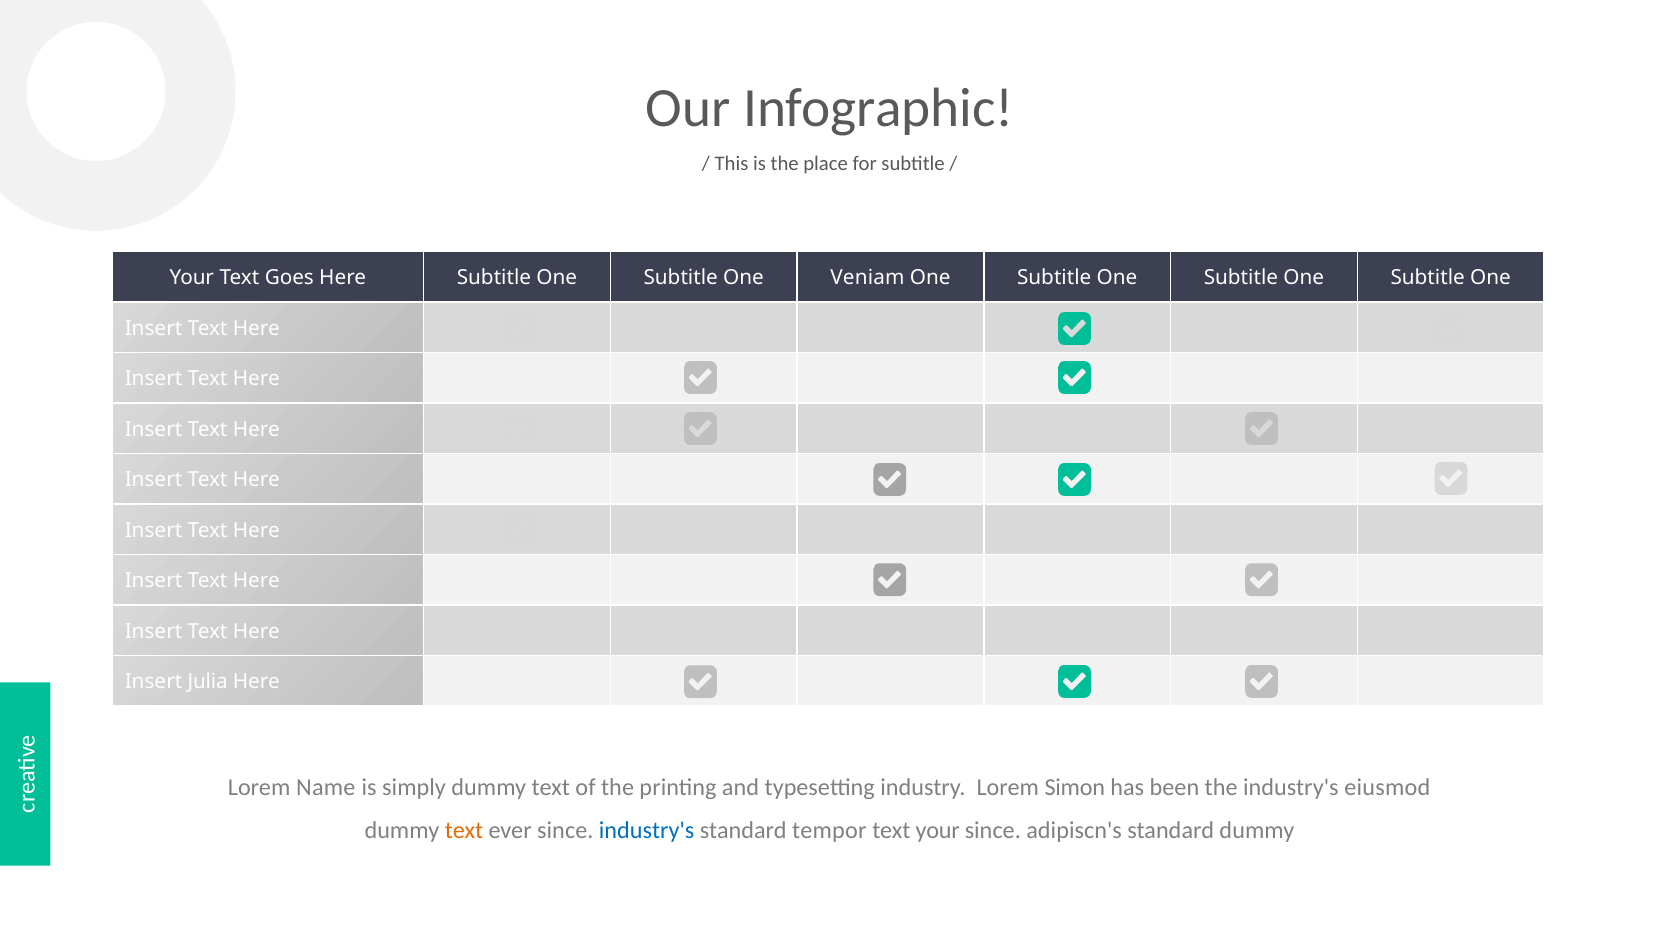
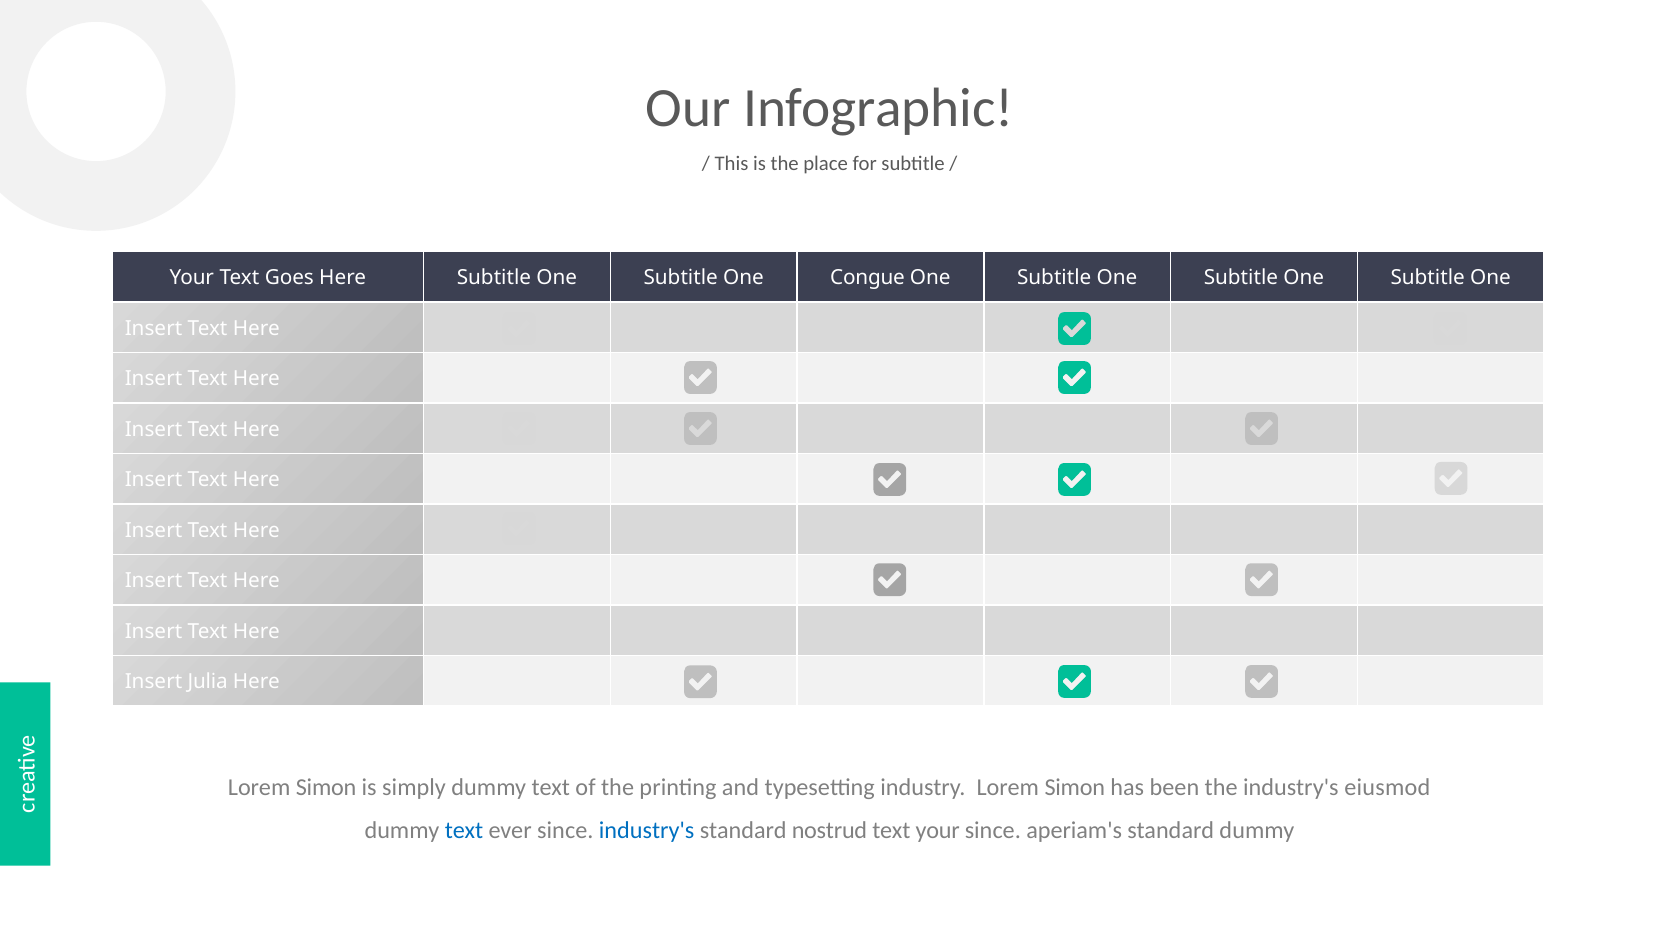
Veniam: Veniam -> Congue
Name at (326, 787): Name -> Simon
text at (464, 831) colour: orange -> blue
tempor: tempor -> nostrud
adipiscn's: adipiscn's -> aperiam's
